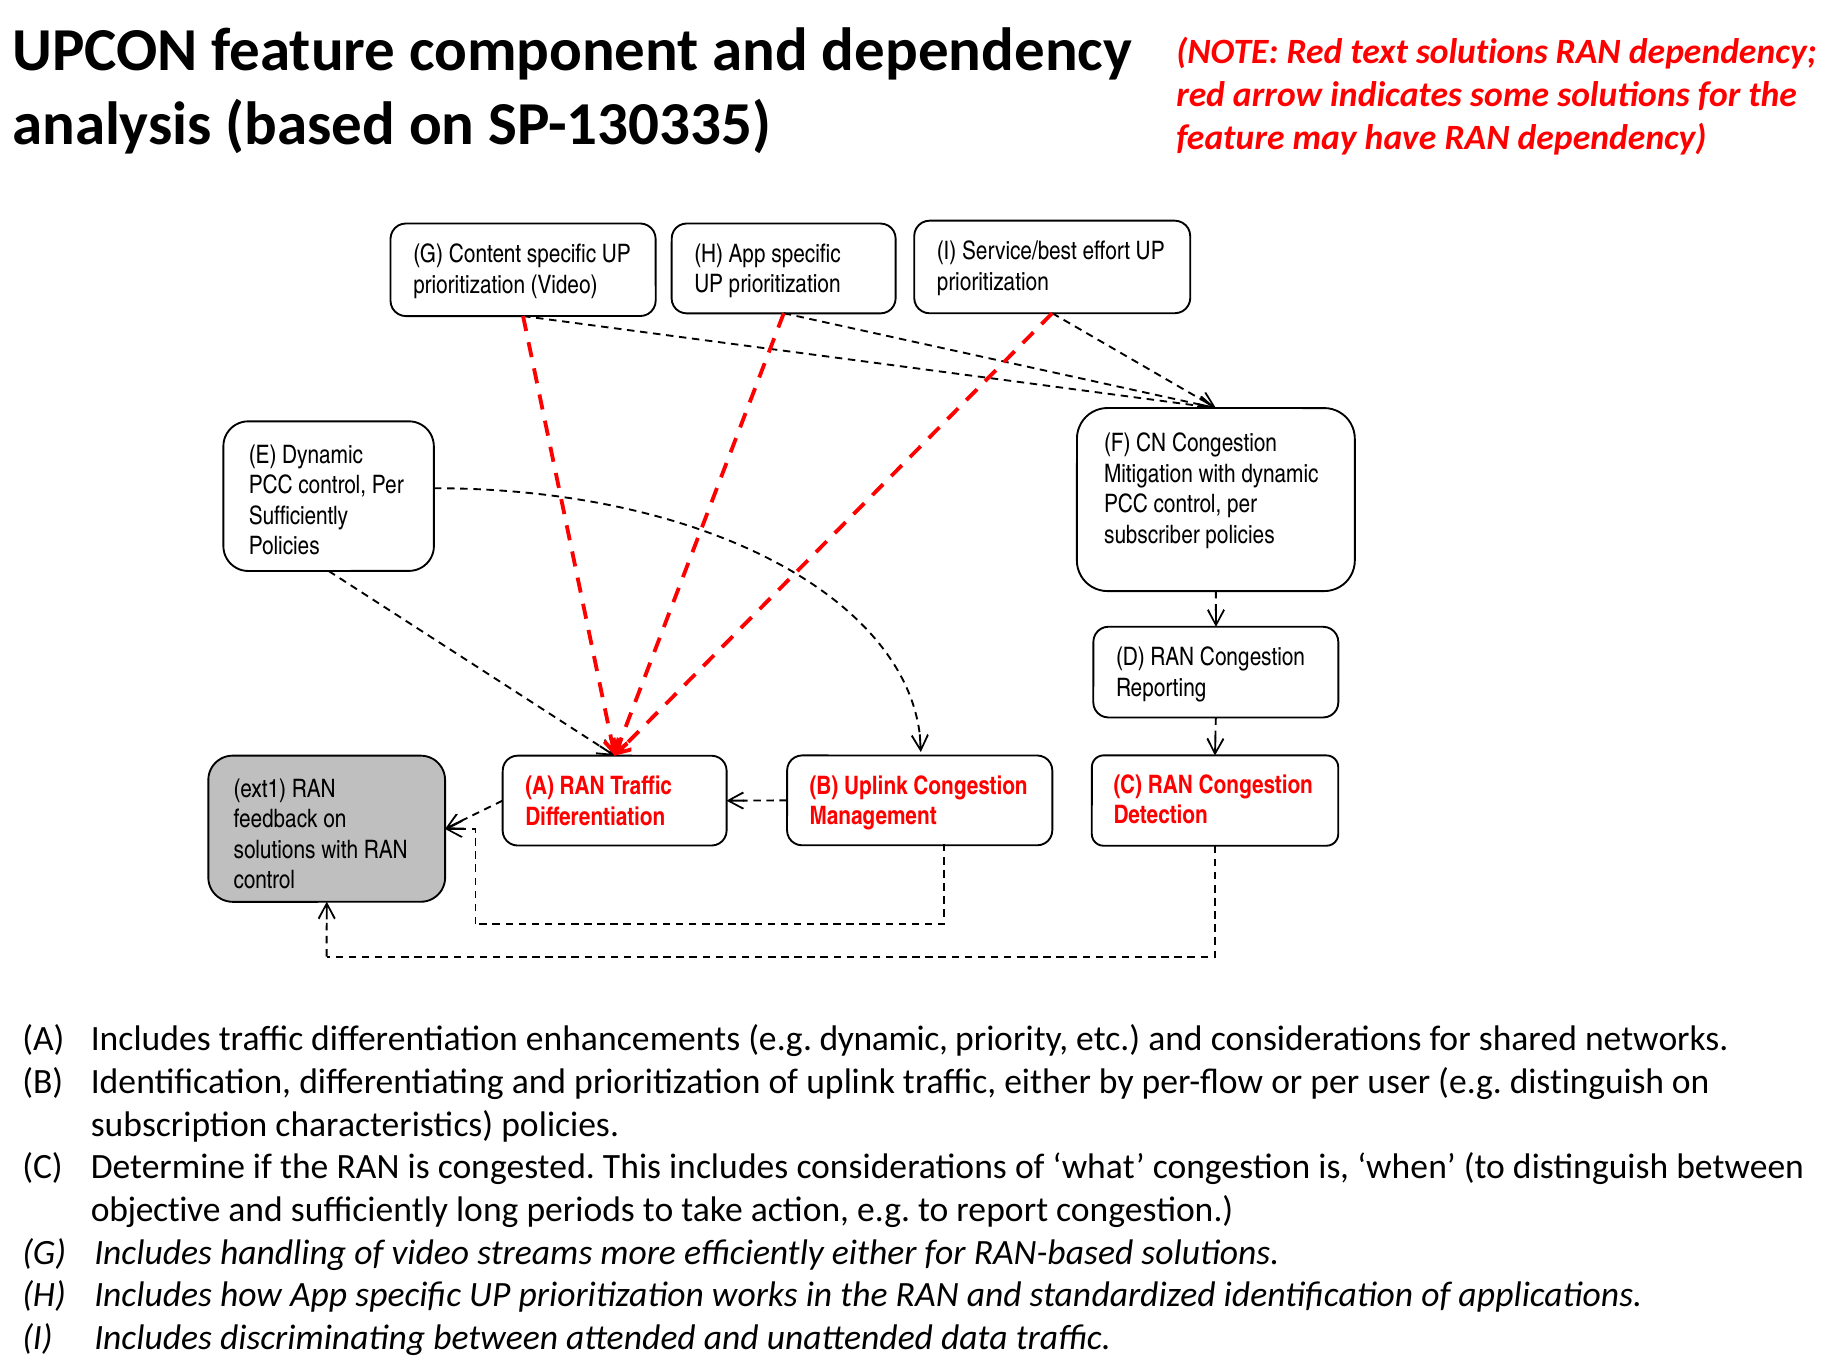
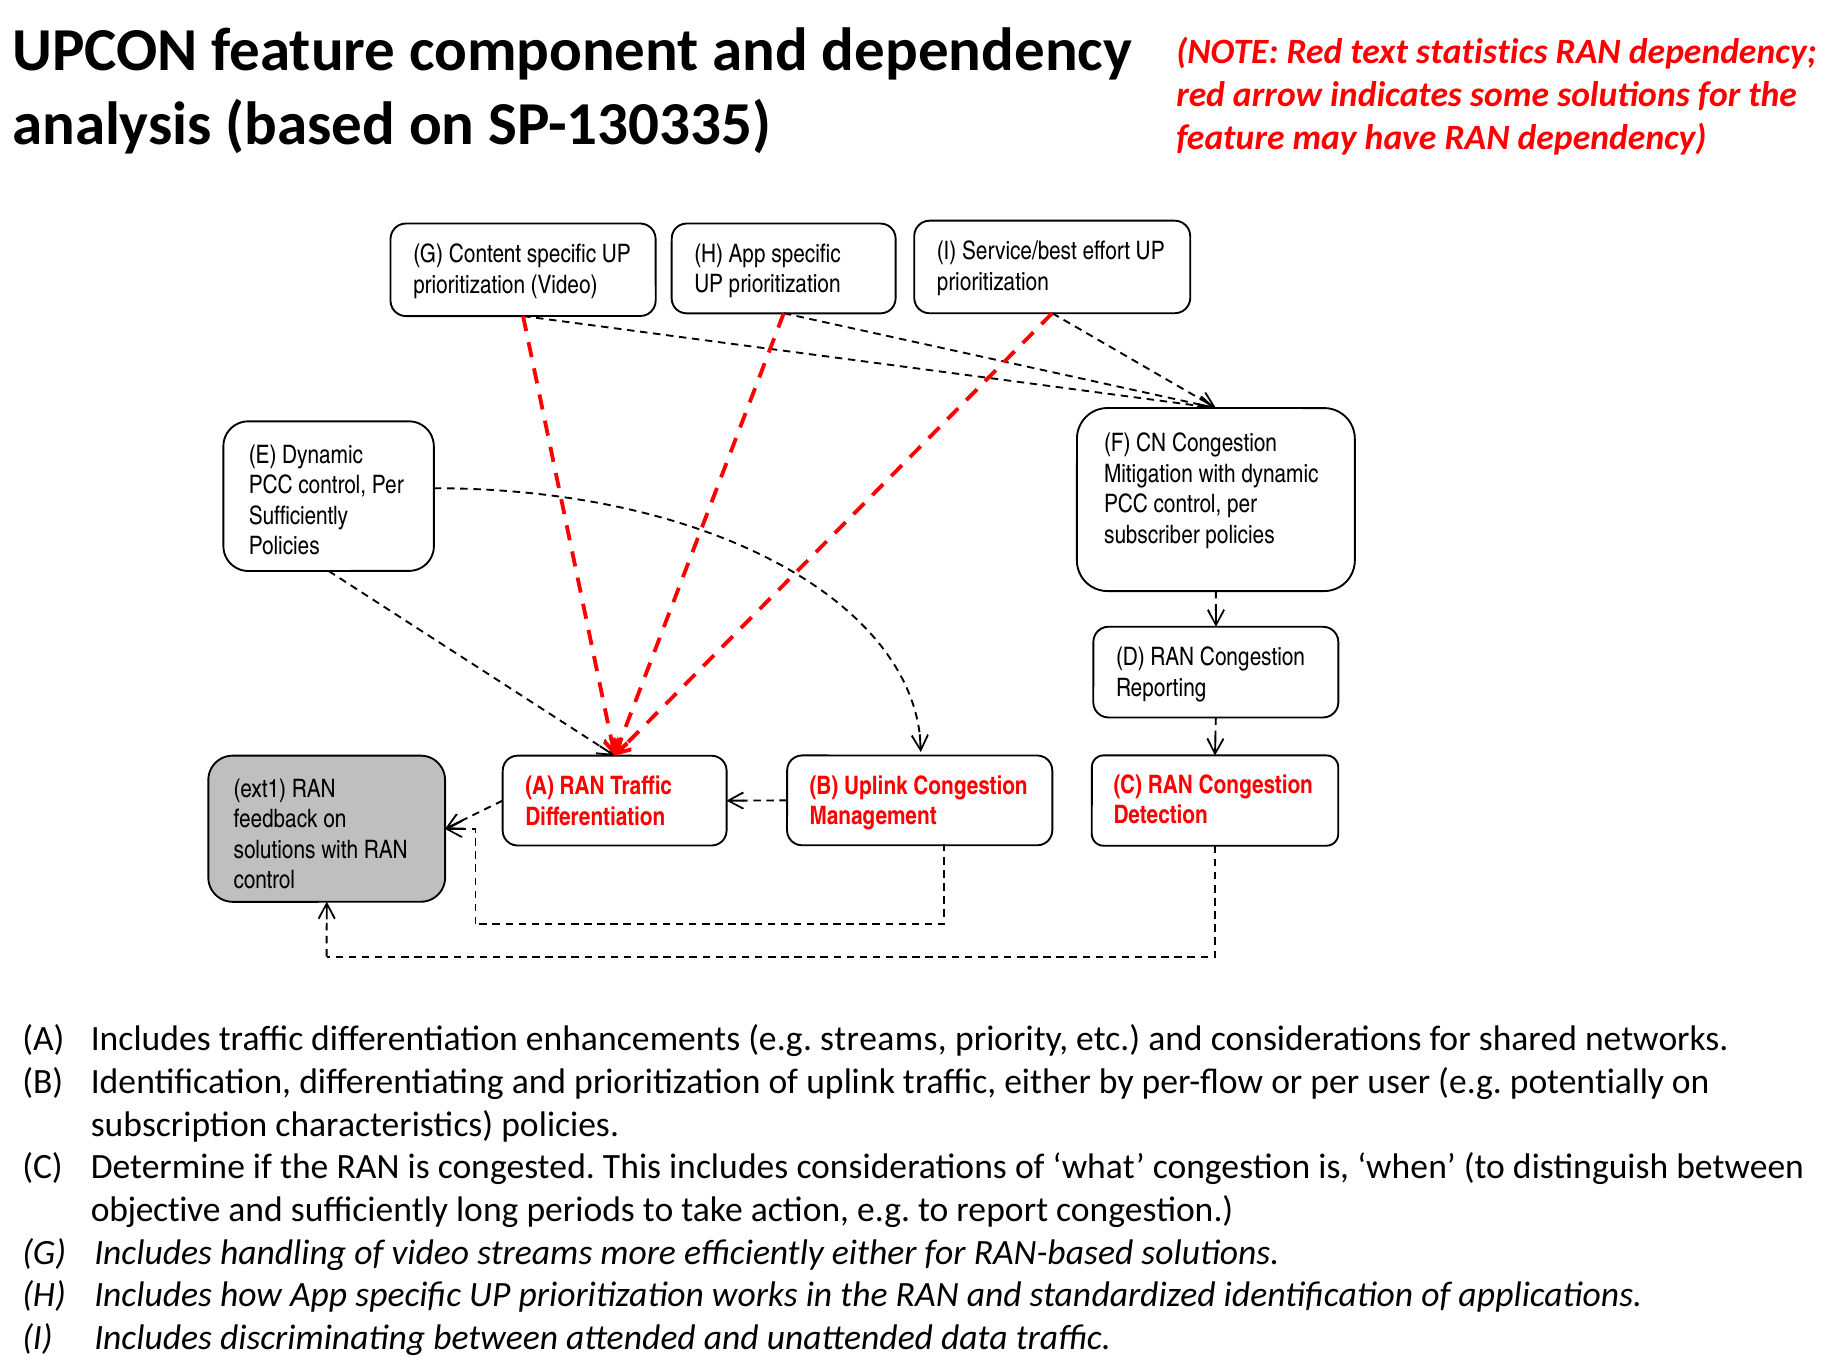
text solutions: solutions -> statistics
e.g dynamic: dynamic -> streams
e.g distinguish: distinguish -> potentially
